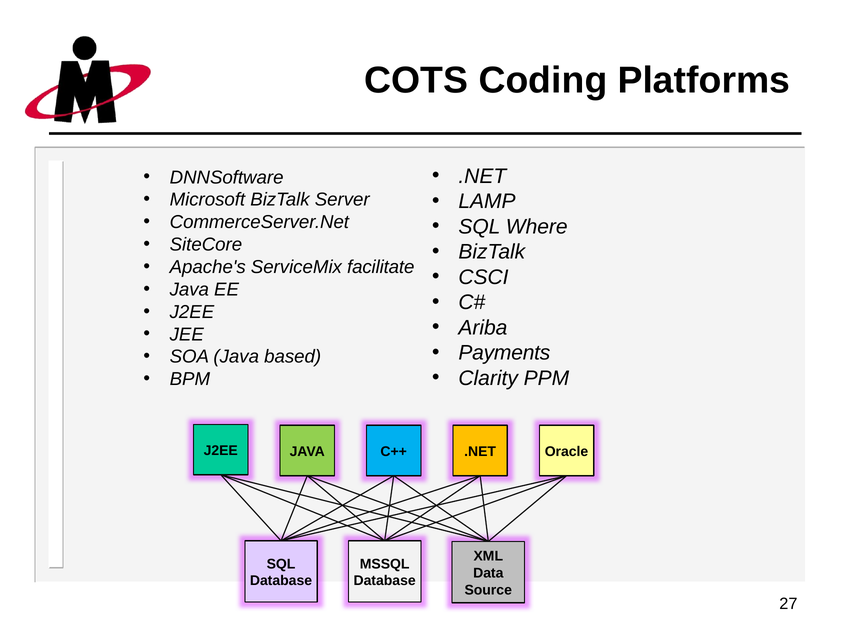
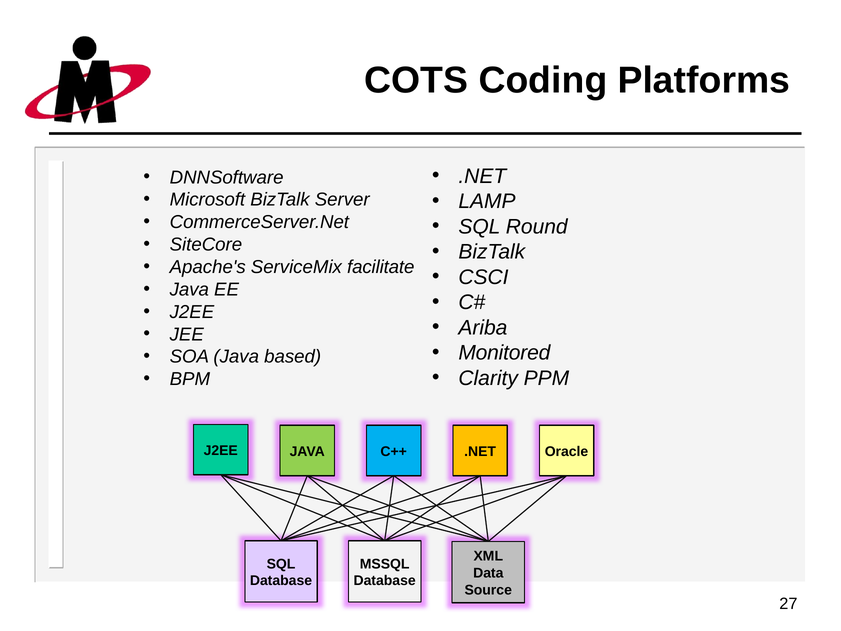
Where: Where -> Round
Payments: Payments -> Monitored
